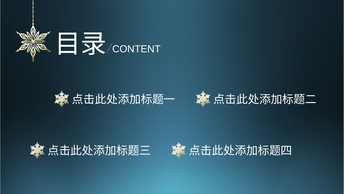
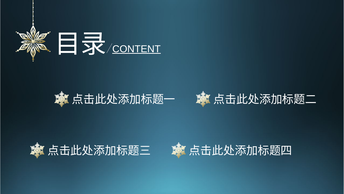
CONTENT underline: none -> present
